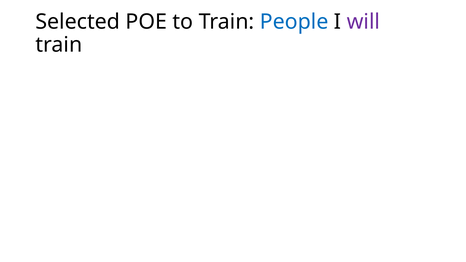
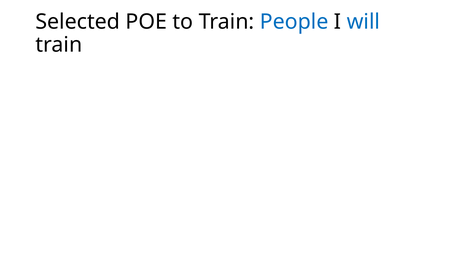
will colour: purple -> blue
